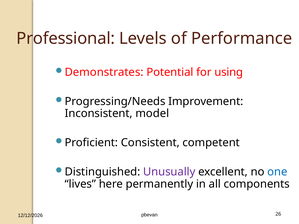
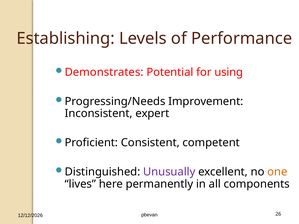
Professional: Professional -> Establishing
model: model -> expert
one colour: blue -> orange
